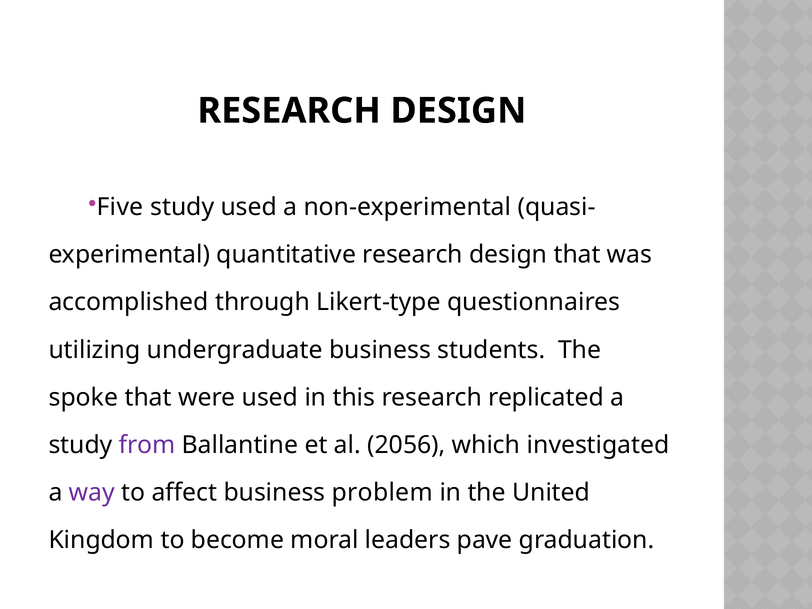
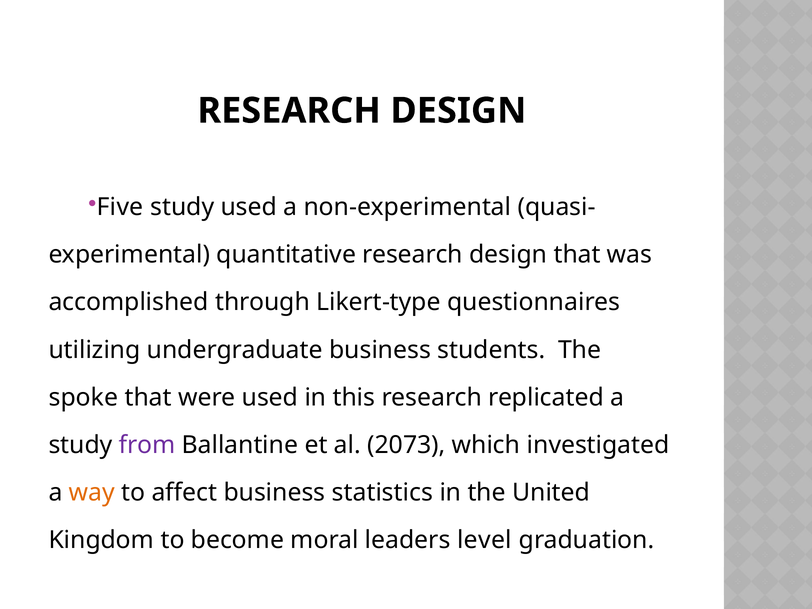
2056: 2056 -> 2073
way colour: purple -> orange
problem: problem -> statistics
pave: pave -> level
